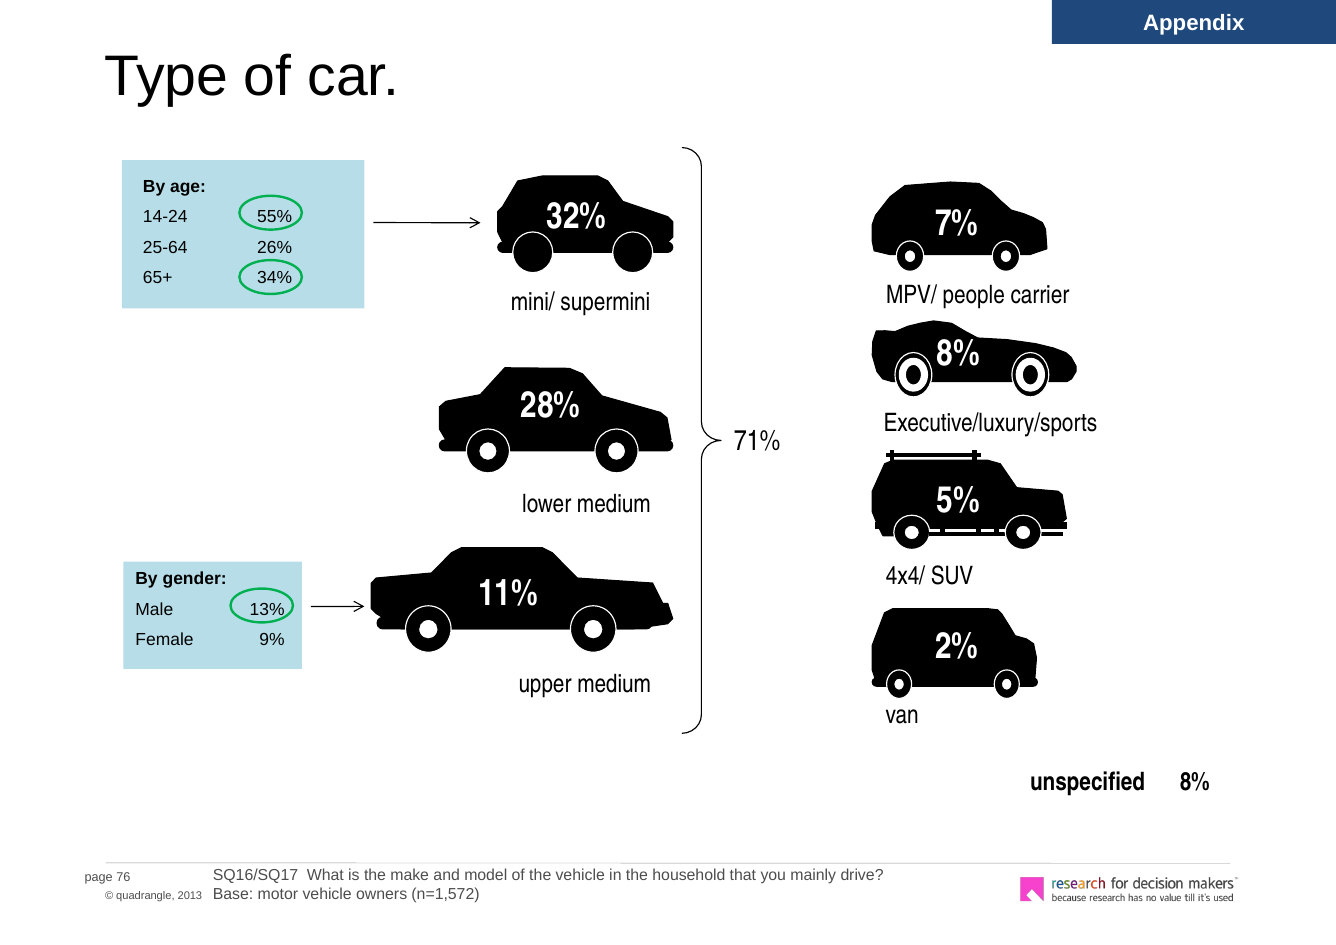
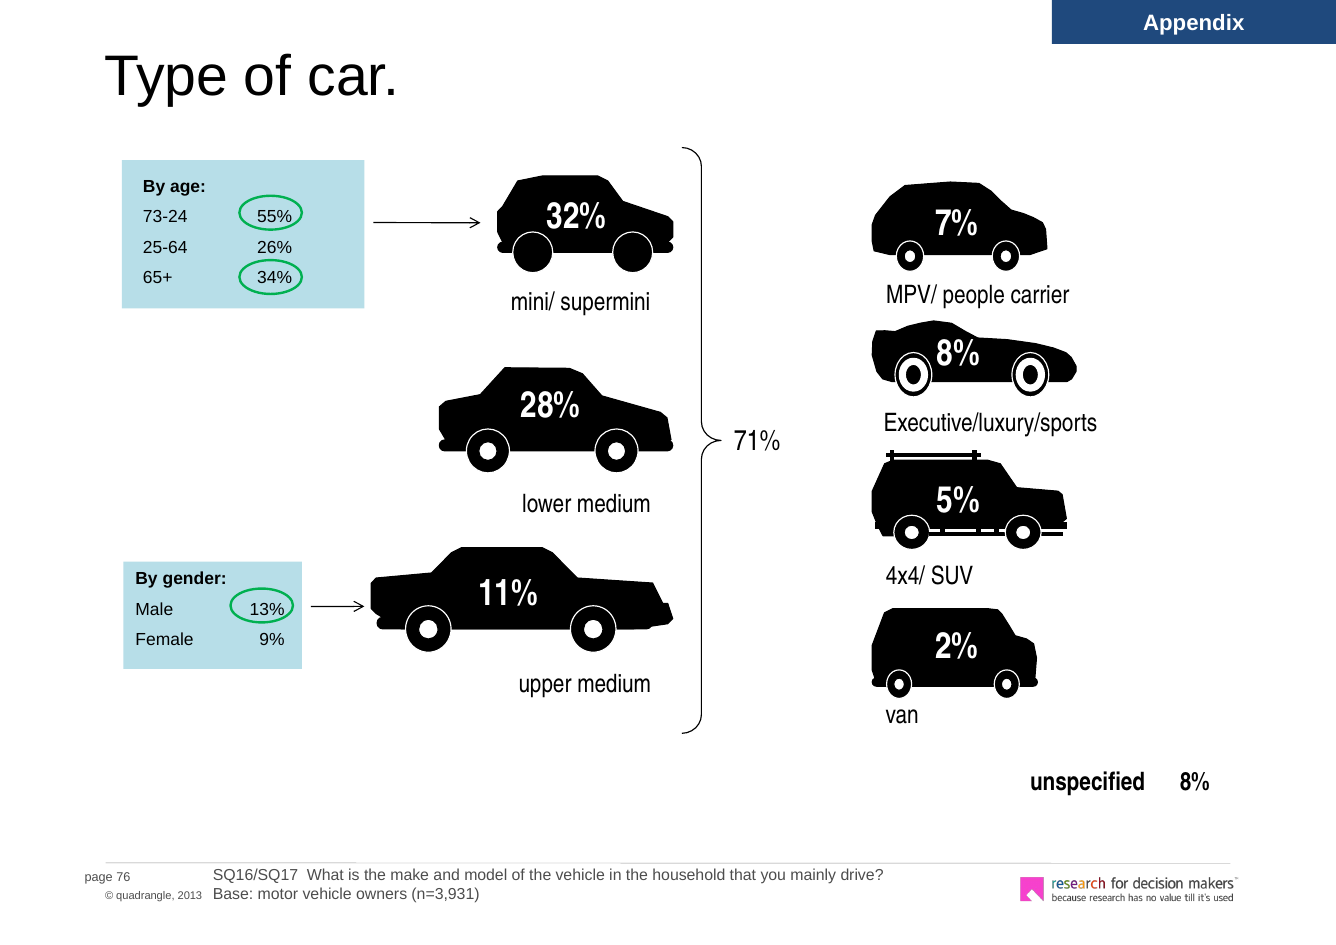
14-24: 14-24 -> 73-24
n=1,572: n=1,572 -> n=3,931
